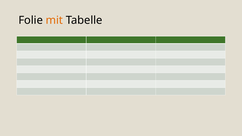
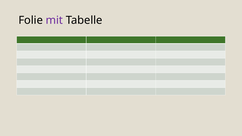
mit colour: orange -> purple
